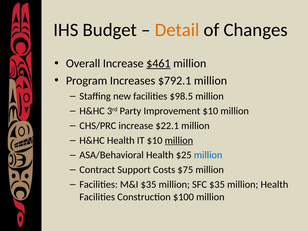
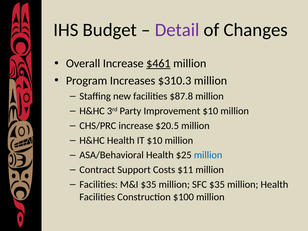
Detail colour: orange -> purple
$792.1: $792.1 -> $310.3
$98.5: $98.5 -> $87.8
$22.1: $22.1 -> $20.5
million at (179, 140) underline: present -> none
$75: $75 -> $11
